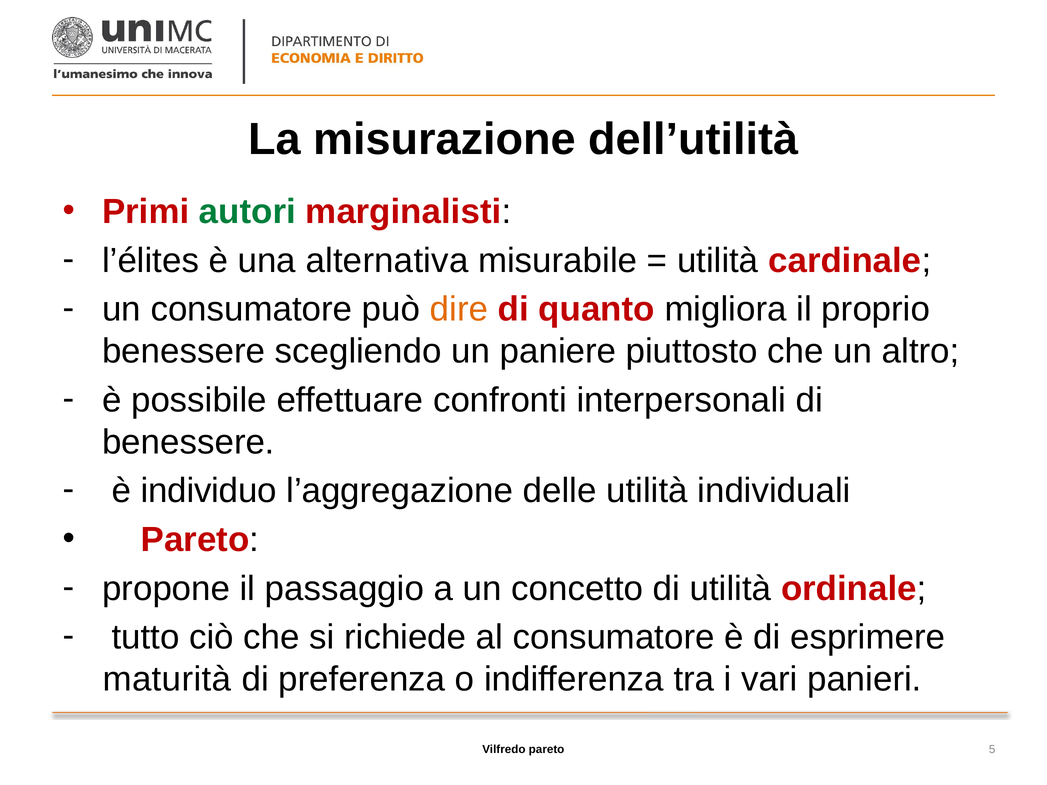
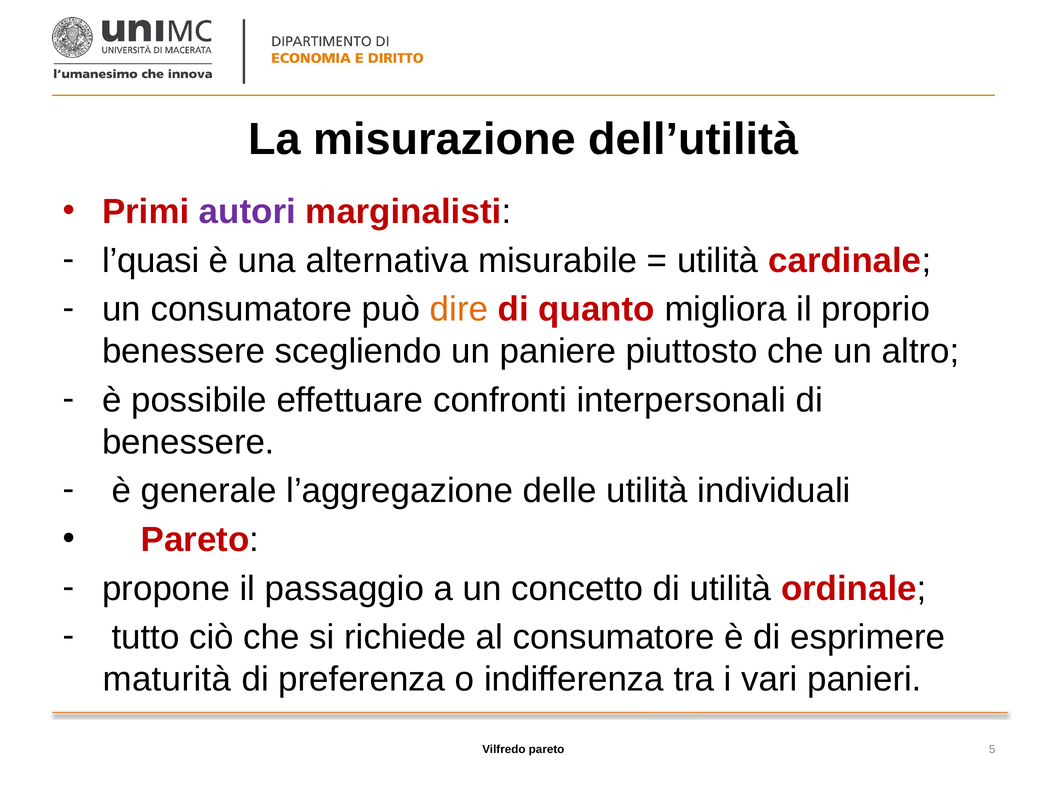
autori colour: green -> purple
l’élites: l’élites -> l’quasi
individuo: individuo -> generale
